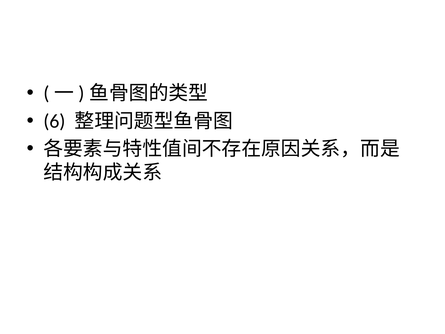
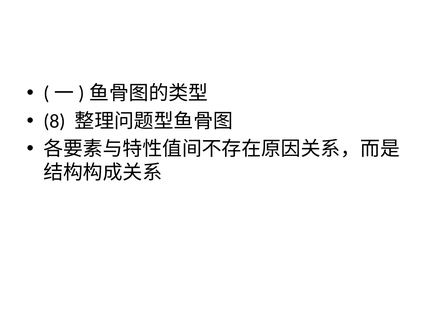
6: 6 -> 8
